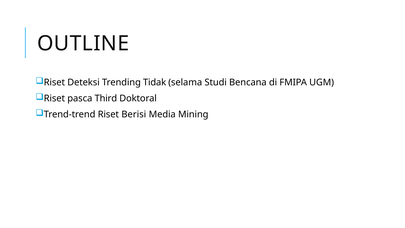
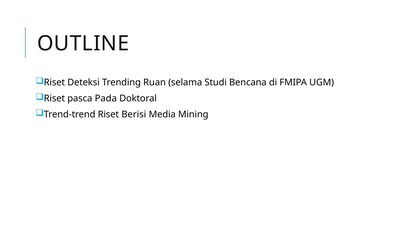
Tidak: Tidak -> Ruan
Third: Third -> Pada
